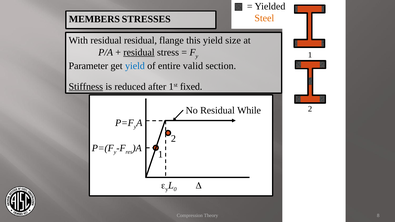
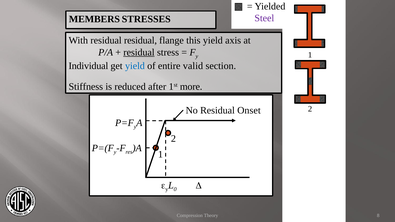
Steel colour: orange -> purple
size: size -> axis
Parameter: Parameter -> Individual
Stiffness underline: present -> none
fixed: fixed -> more
While: While -> Onset
